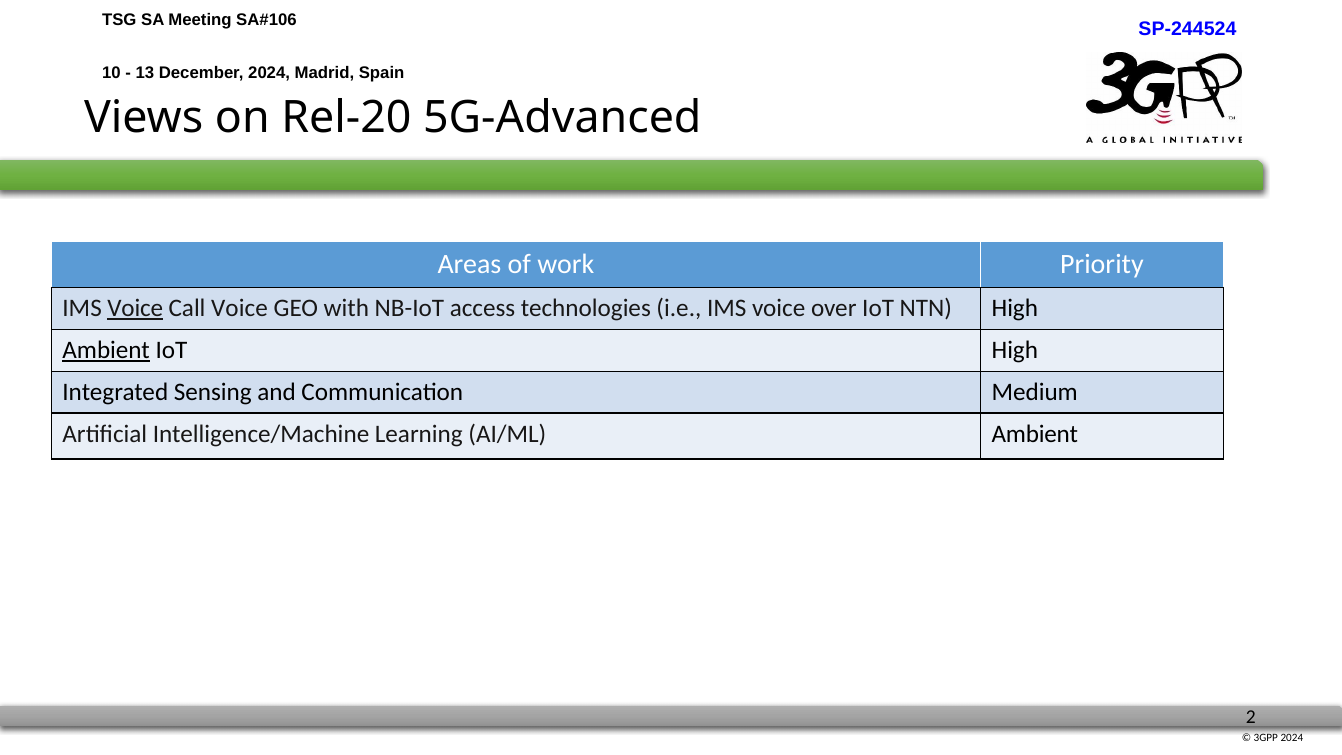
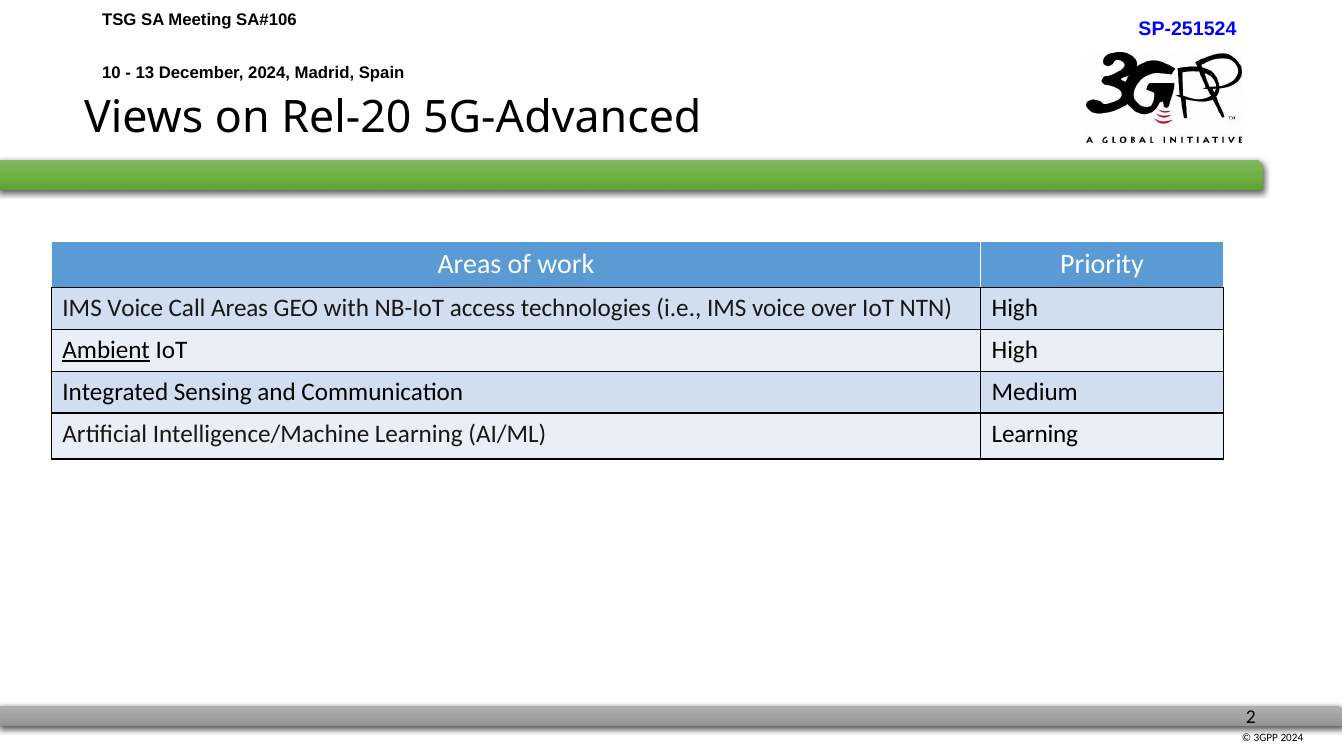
SP-244524: SP-244524 -> SP-251524
Voice at (135, 308) underline: present -> none
Call Voice: Voice -> Areas
AI/ML Ambient: Ambient -> Learning
